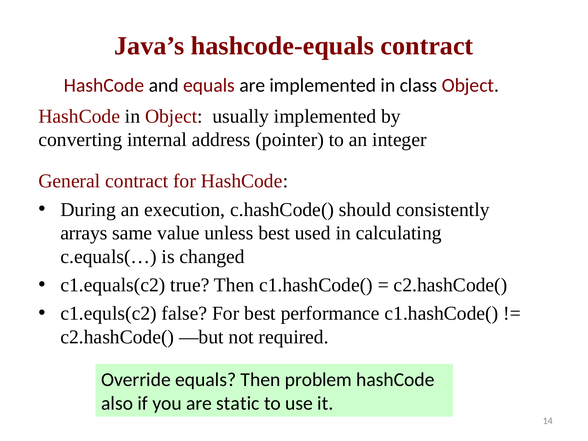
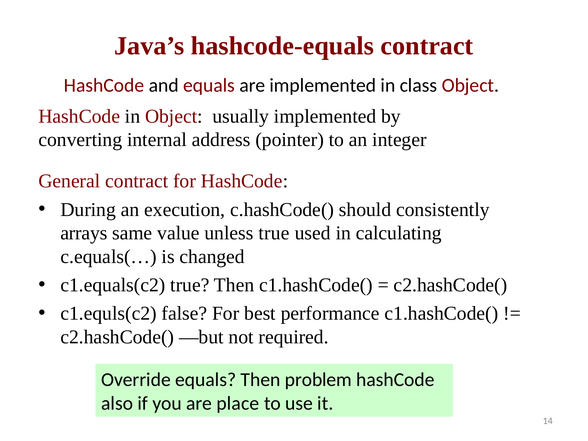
unless best: best -> true
static: static -> place
